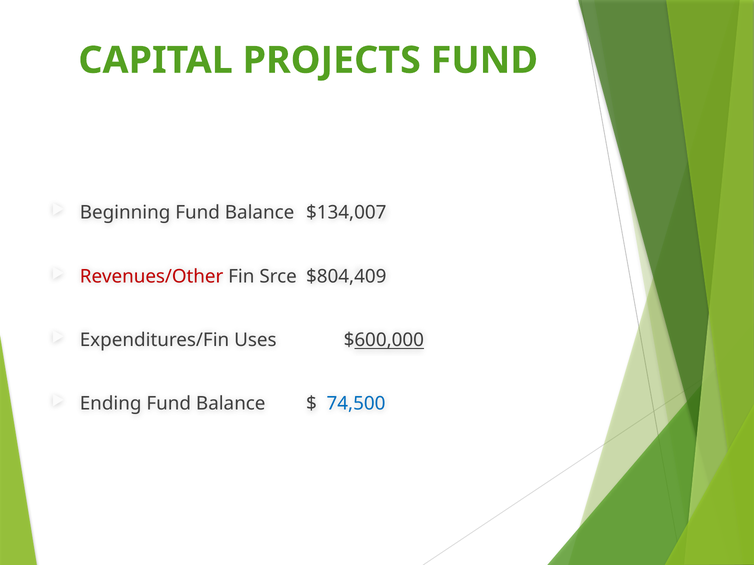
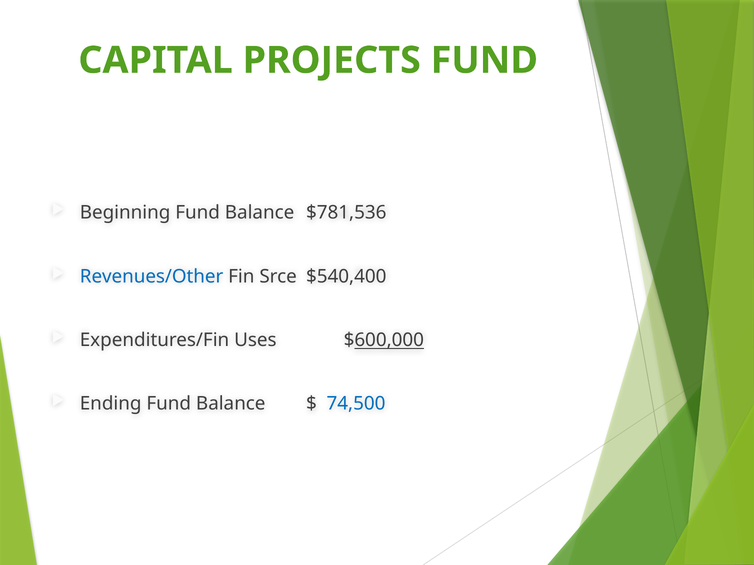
$134,007: $134,007 -> $781,536
Revenues/Other colour: red -> blue
$804,409: $804,409 -> $540,400
